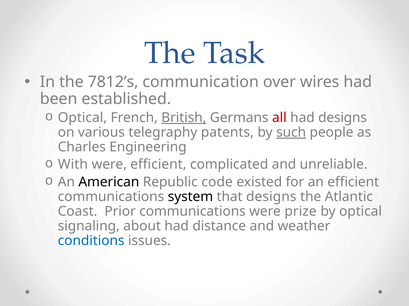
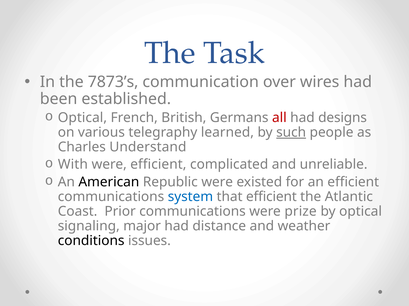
7812’s: 7812’s -> 7873’s
British underline: present -> none
patents: patents -> learned
Engineering: Engineering -> Understand
Republic code: code -> were
system colour: black -> blue
that designs: designs -> efficient
about: about -> major
conditions colour: blue -> black
